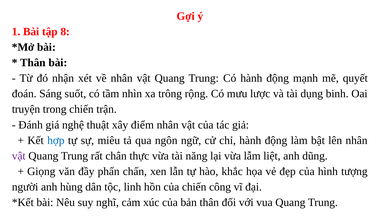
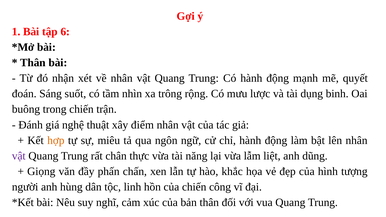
8: 8 -> 6
truyện: truyện -> buông
hợp colour: blue -> orange
